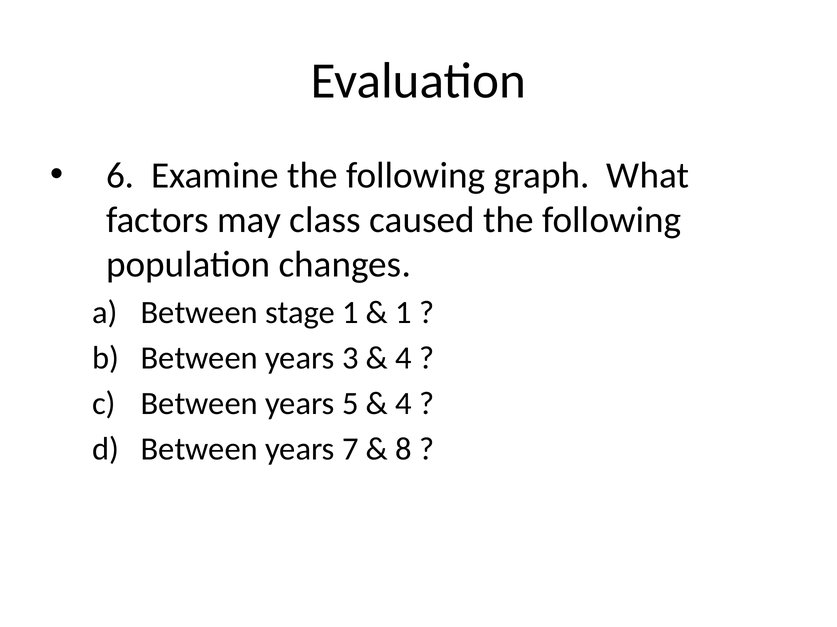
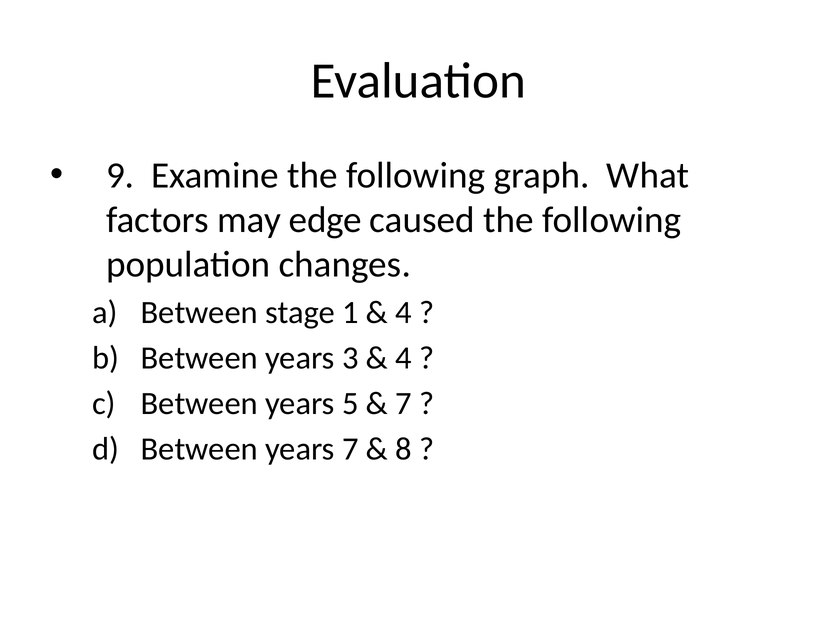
6: 6 -> 9
class: class -> edge
1 at (404, 313): 1 -> 4
4 at (404, 404): 4 -> 7
